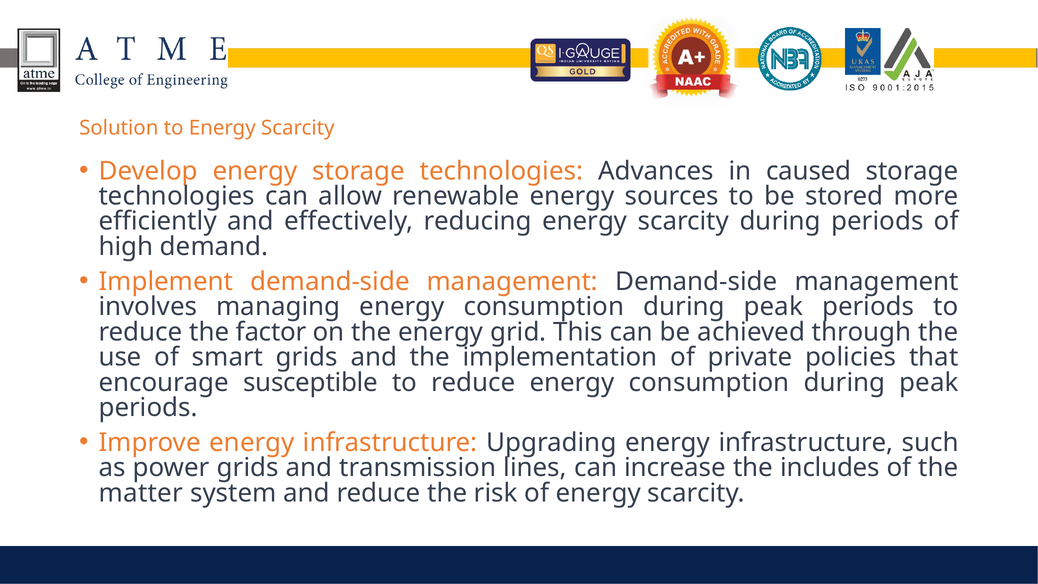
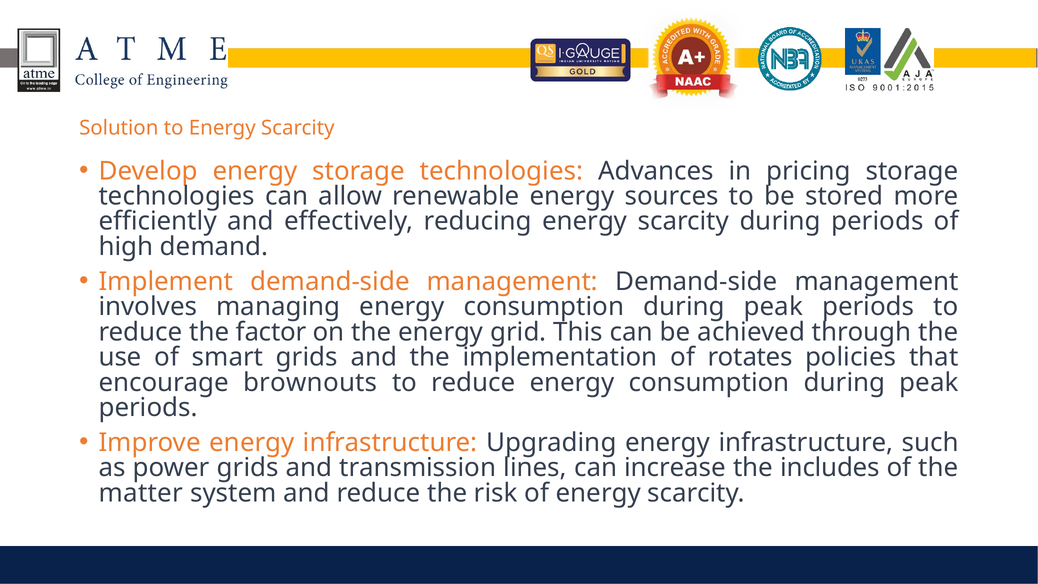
caused: caused -> pricing
private: private -> rotates
susceptible: susceptible -> brownouts
